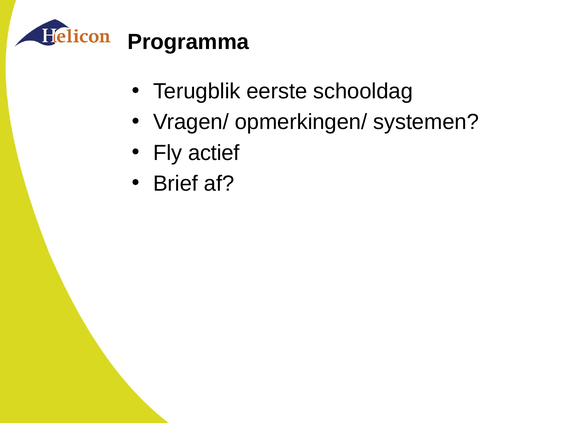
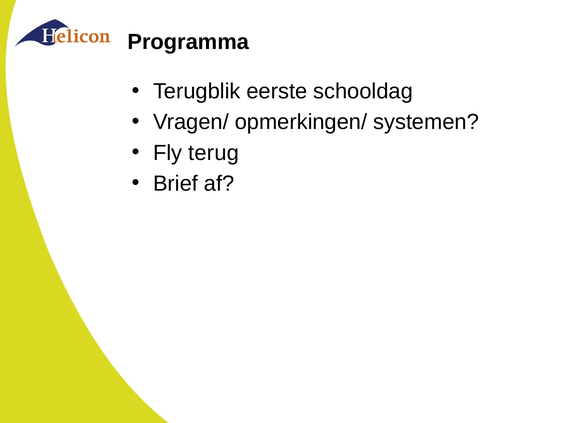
actief: actief -> terug
